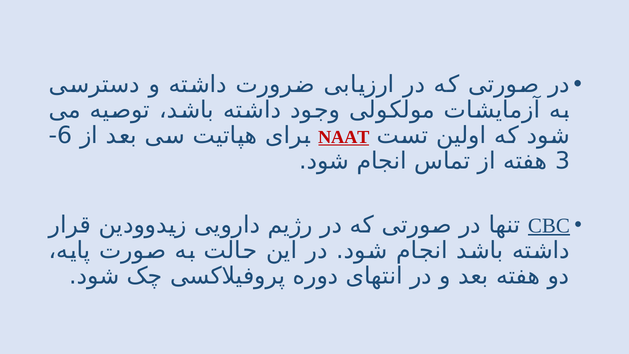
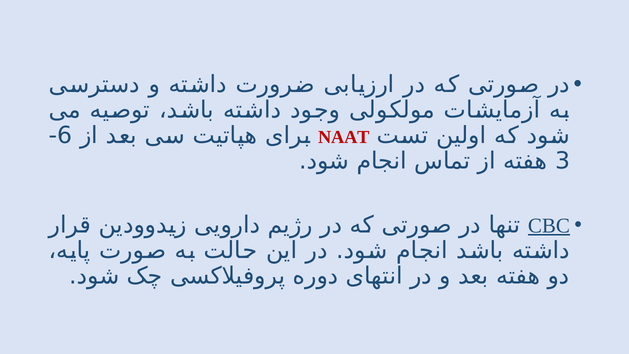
NAAT underline: present -> none
